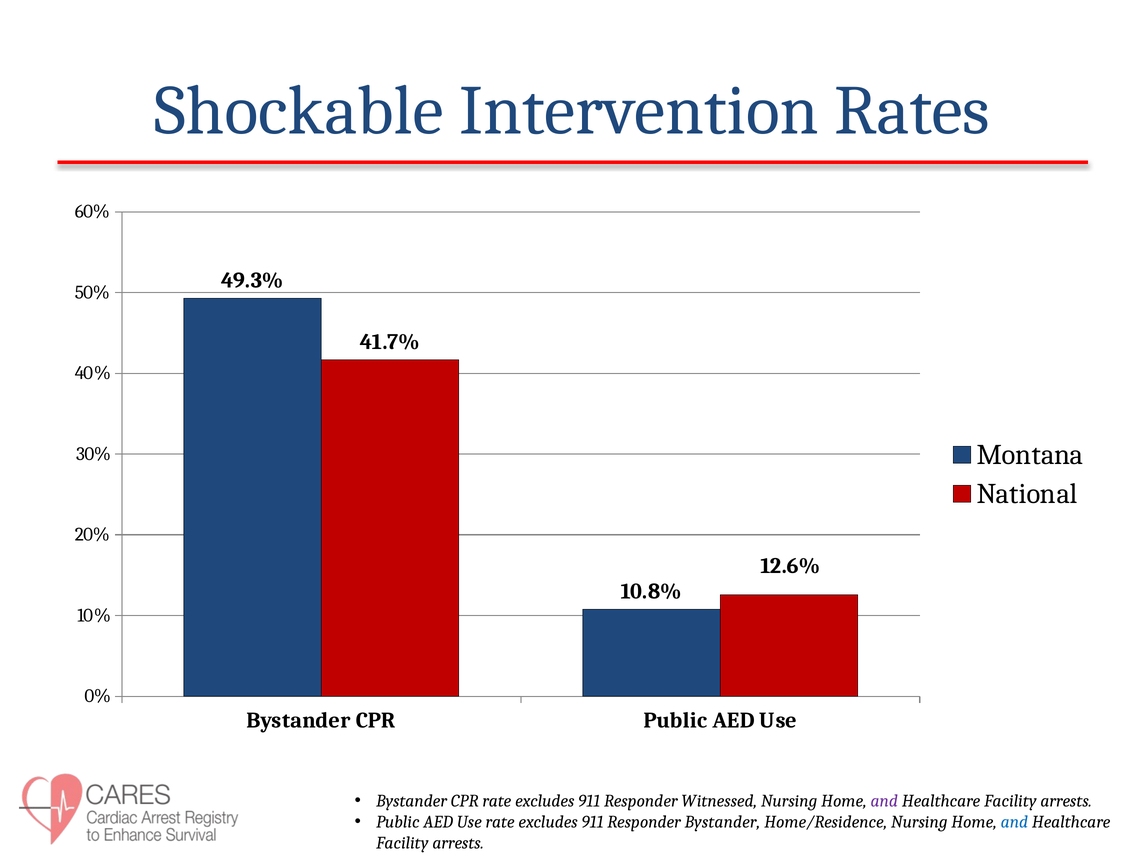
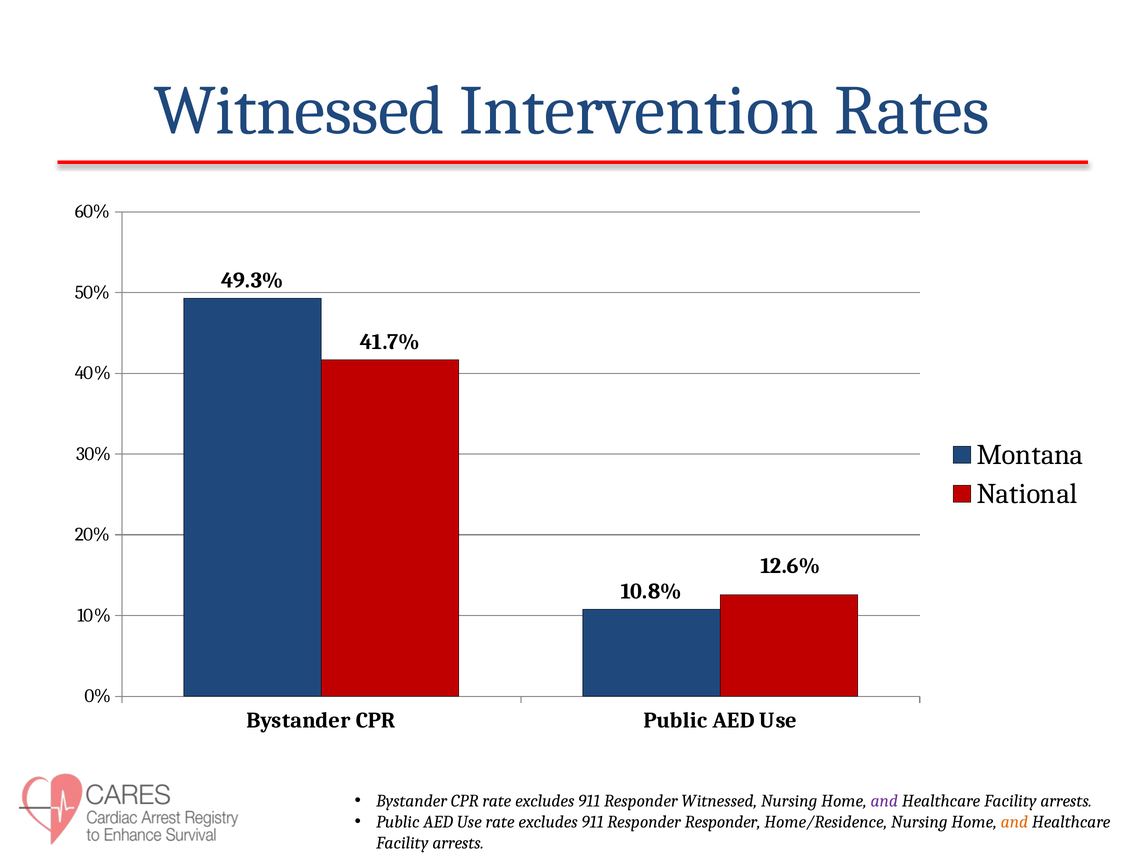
Shockable at (299, 111): Shockable -> Witnessed
Responder Bystander: Bystander -> Responder
and at (1014, 822) colour: blue -> orange
